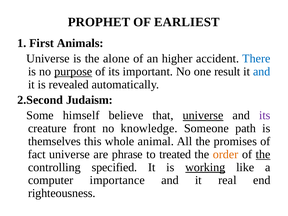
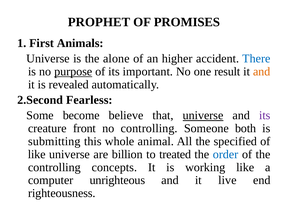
EARLIEST: EARLIEST -> PROMISES
and at (262, 72) colour: blue -> orange
Judaism: Judaism -> Fearless
himself: himself -> become
no knowledge: knowledge -> controlling
path: path -> both
themselves: themselves -> submitting
promises: promises -> specified
fact at (37, 154): fact -> like
phrase: phrase -> billion
order colour: orange -> blue
the at (263, 154) underline: present -> none
specified: specified -> concepts
working underline: present -> none
importance: importance -> unrighteous
real: real -> live
